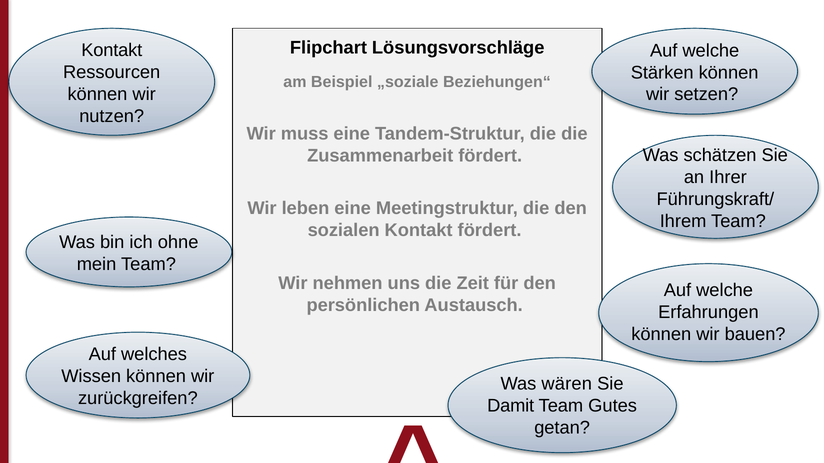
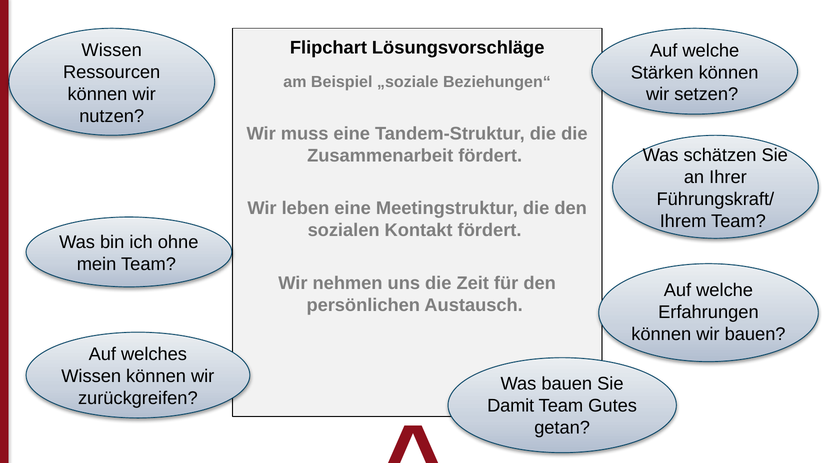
Kontakt at (112, 50): Kontakt -> Wissen
Was wären: wären -> bauen
